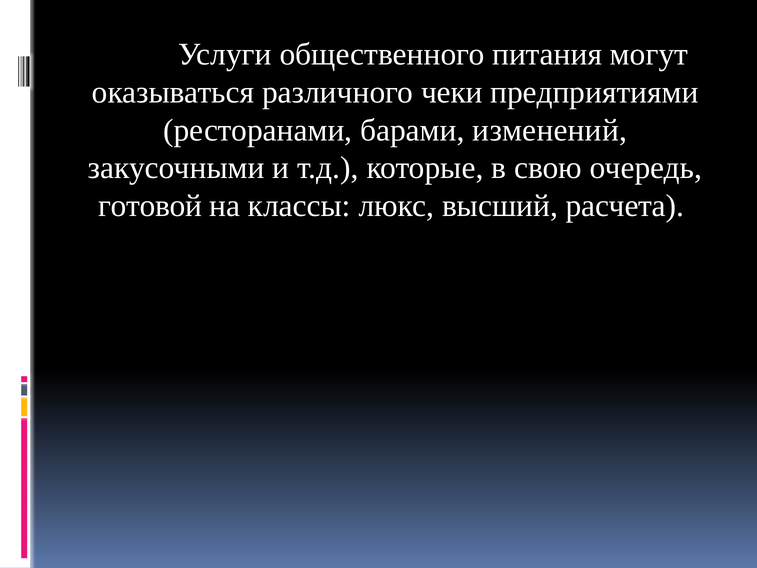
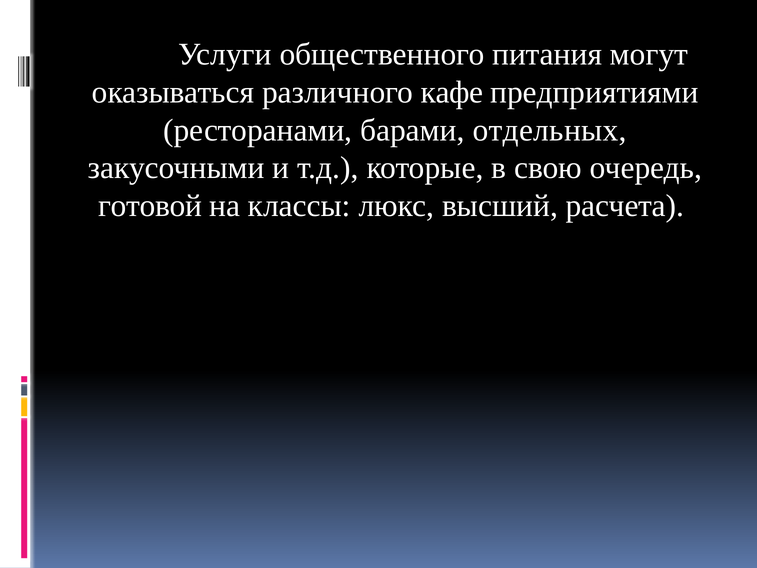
чеки: чеки -> кафе
изменений: изменений -> отдельных
